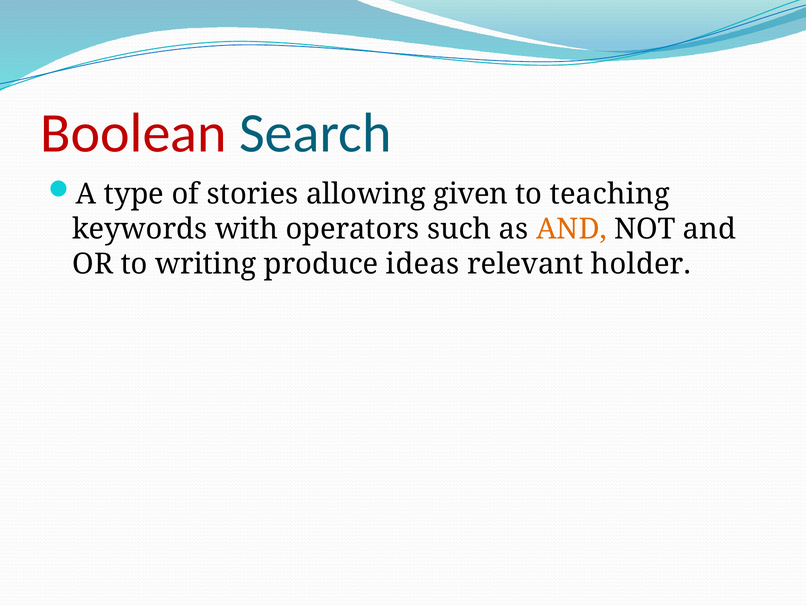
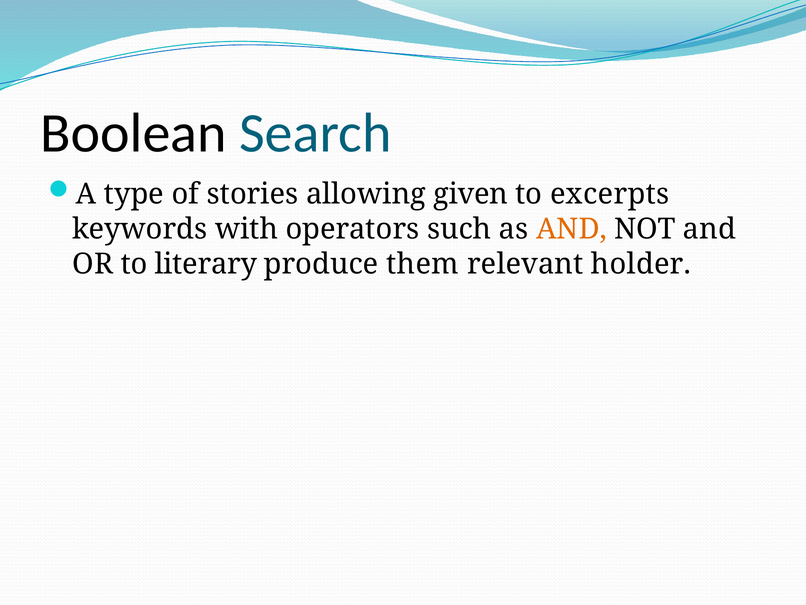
Boolean colour: red -> black
teaching: teaching -> excerpts
writing: writing -> literary
ideas: ideas -> them
